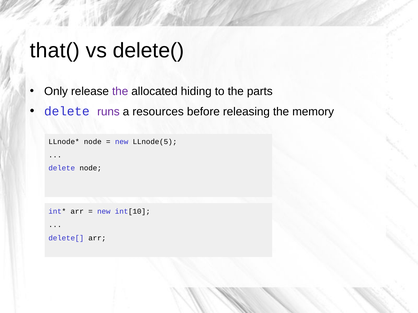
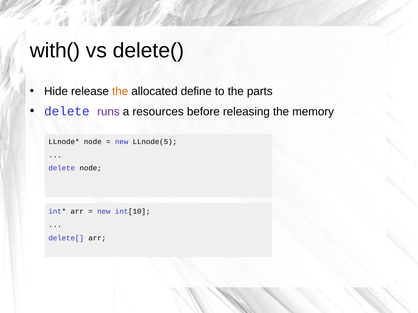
that(: that( -> with(
Only: Only -> Hide
the at (120, 92) colour: purple -> orange
hiding: hiding -> define
